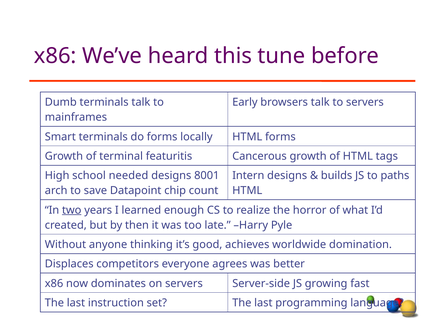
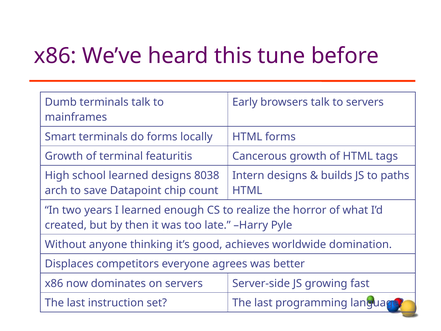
school needed: needed -> learned
8001: 8001 -> 8038
two underline: present -> none
